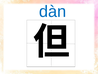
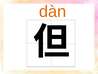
dàn colour: blue -> orange
